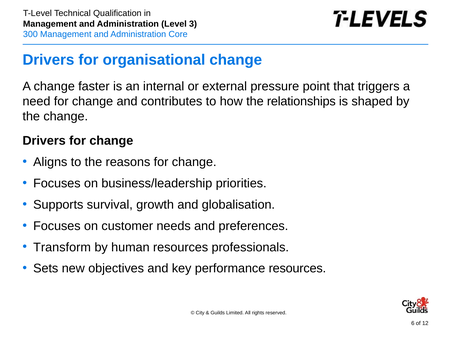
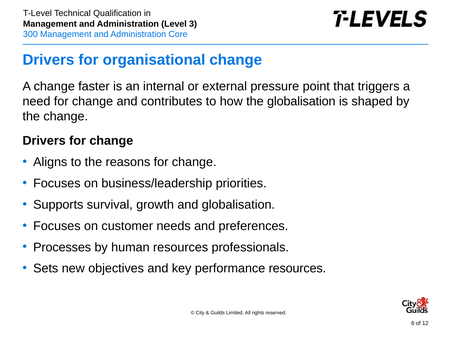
the relationships: relationships -> globalisation
Transform: Transform -> Processes
